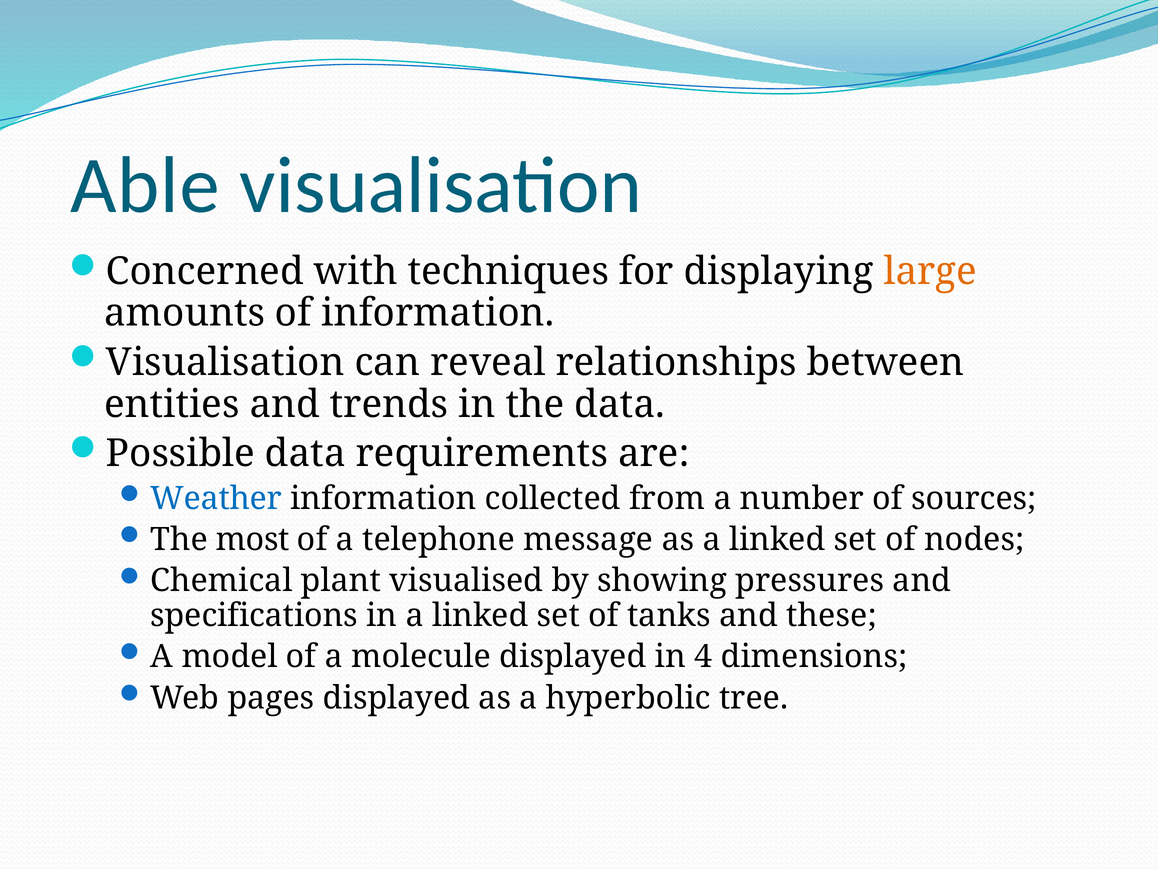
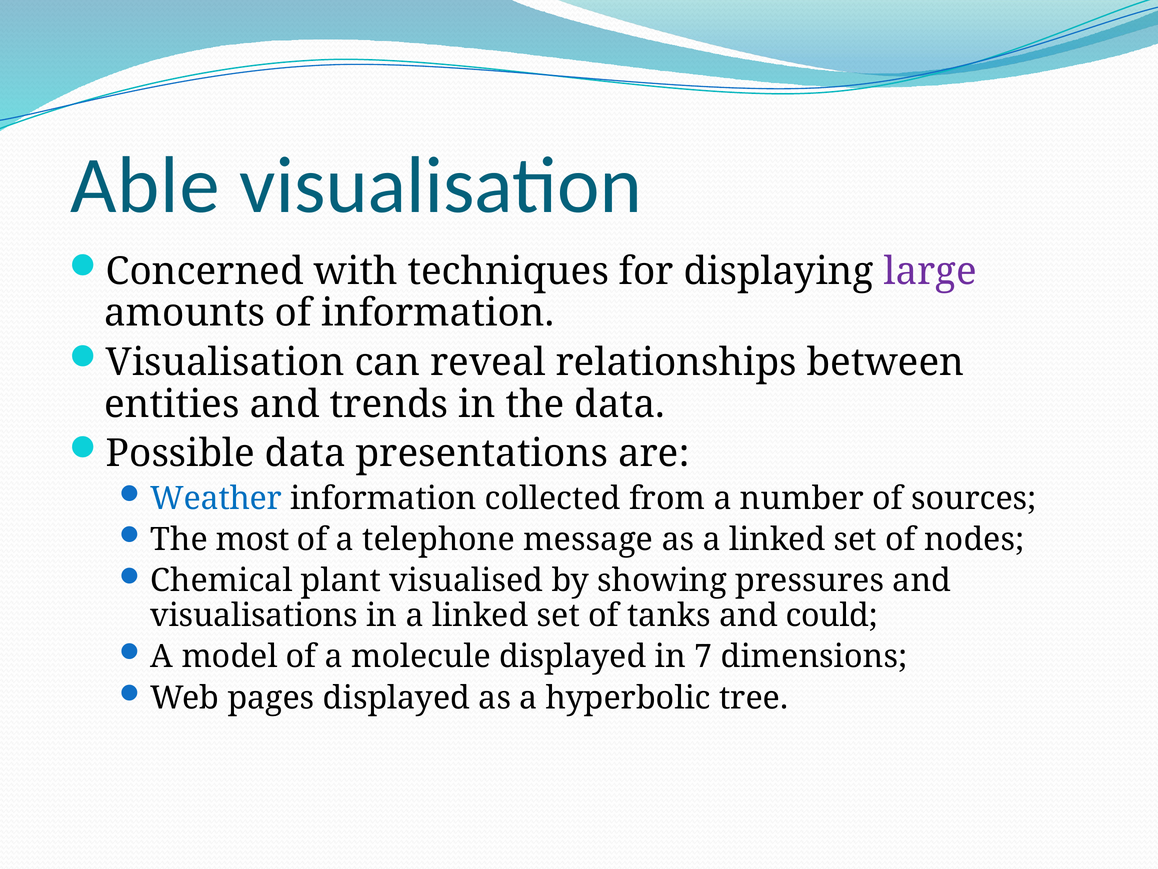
large colour: orange -> purple
requirements: requirements -> presentations
specifications: specifications -> visualisations
these: these -> could
4: 4 -> 7
